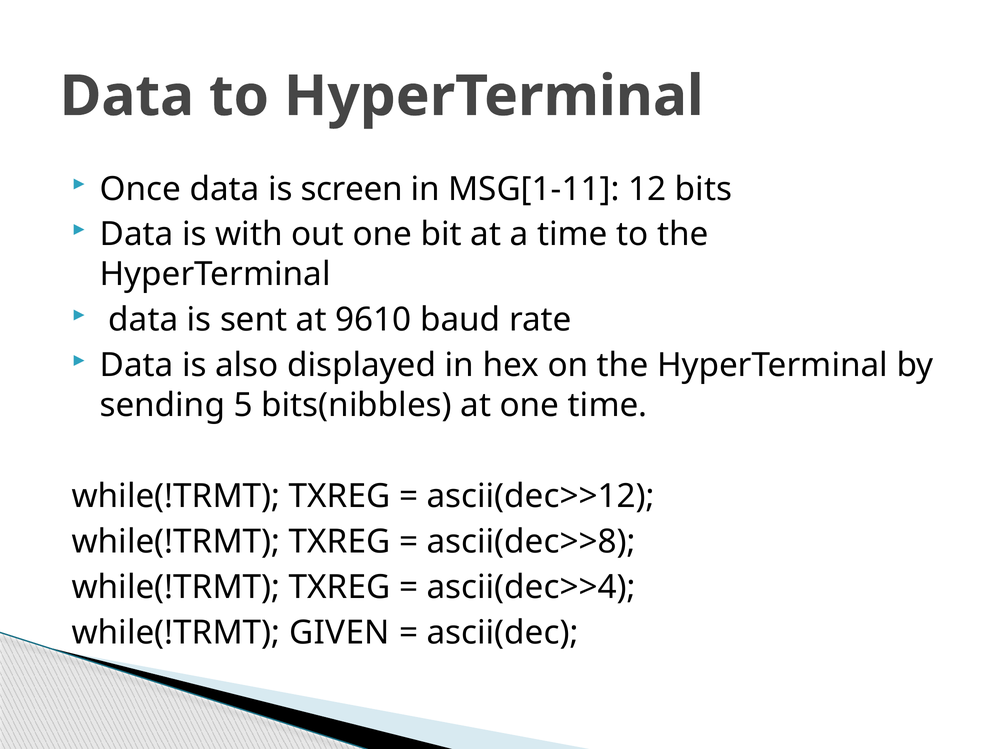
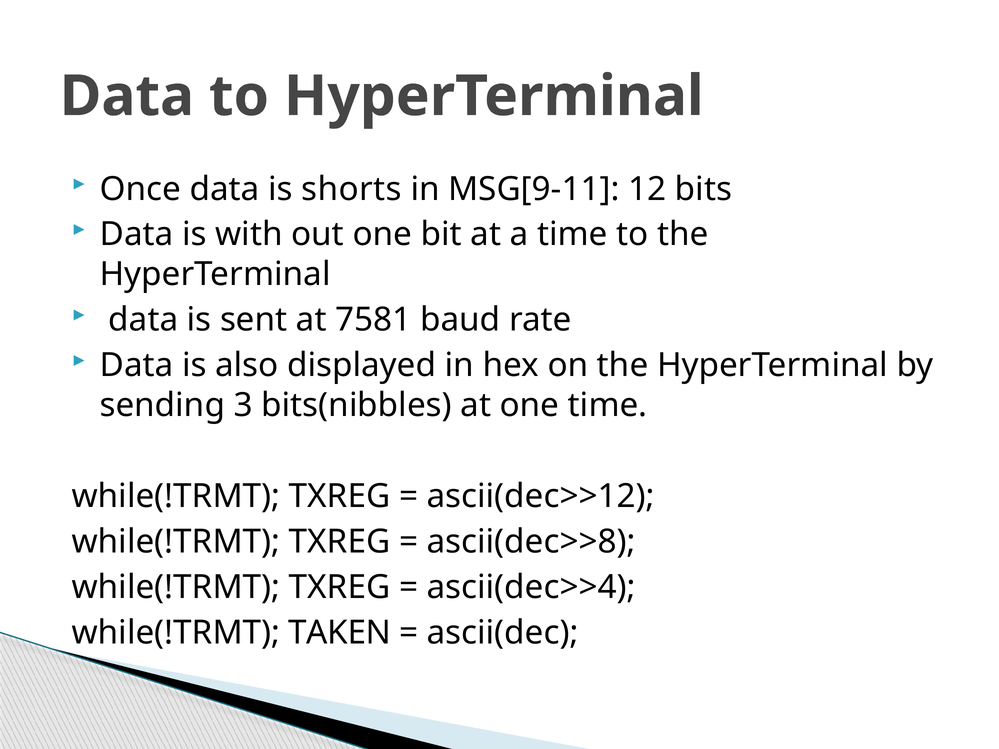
screen: screen -> shorts
MSG[1-11: MSG[1-11 -> MSG[9-11
9610: 9610 -> 7581
5: 5 -> 3
GIVEN: GIVEN -> TAKEN
